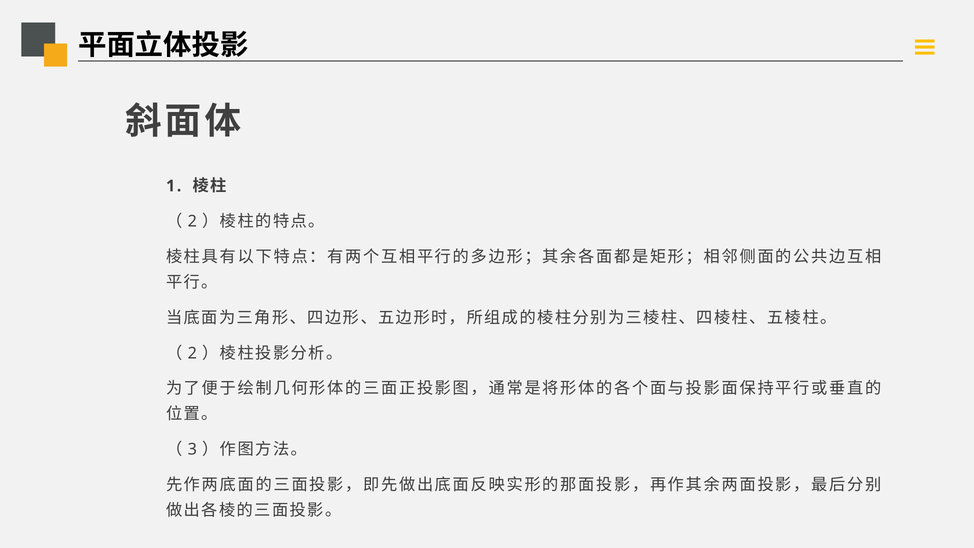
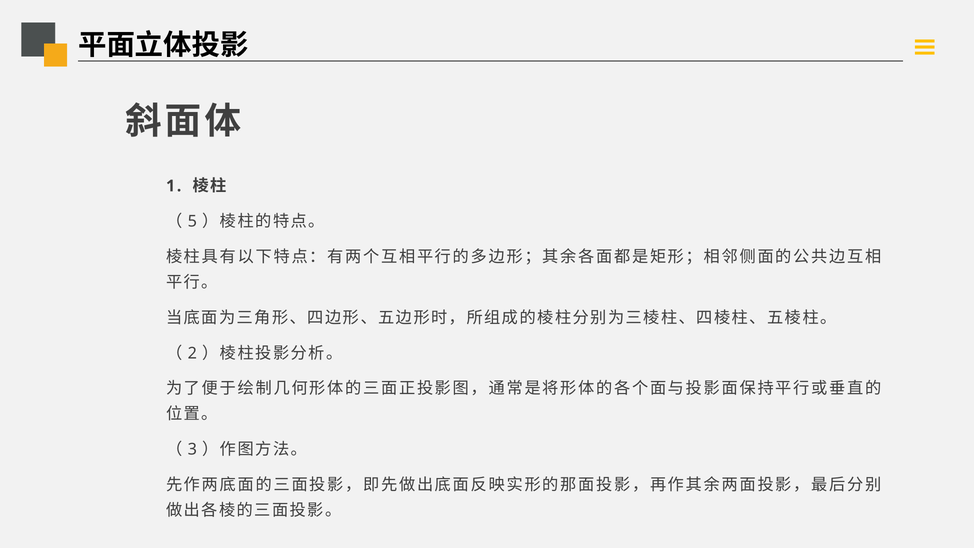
2 at (192, 221): 2 -> 5
